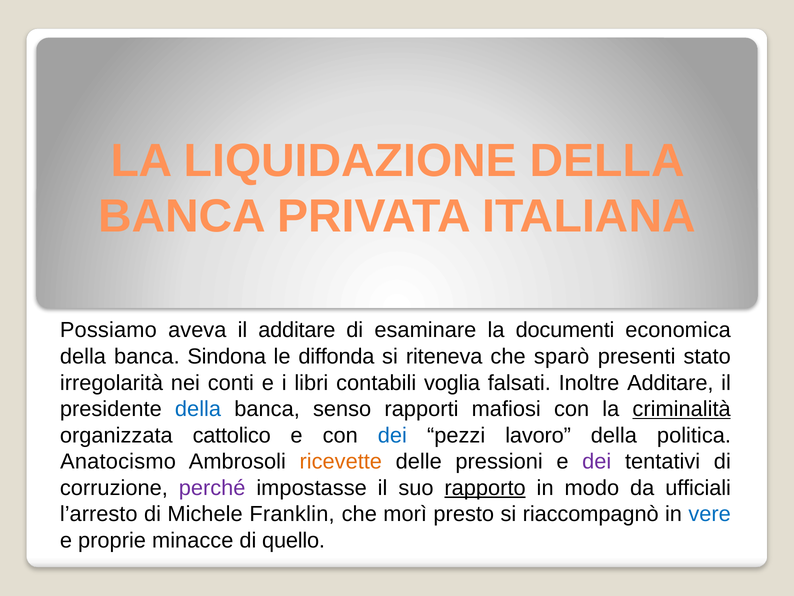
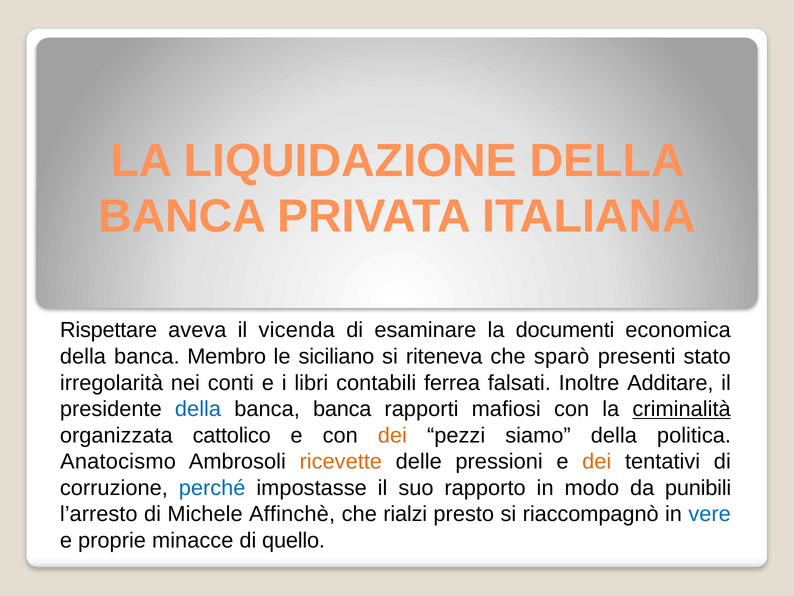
Possiamo: Possiamo -> Rispettare
il additare: additare -> vicenda
Sindona: Sindona -> Membro
diffonda: diffonda -> siciliano
voglia: voglia -> ferrea
banca senso: senso -> banca
dei at (392, 435) colour: blue -> orange
lavoro: lavoro -> siamo
dei at (597, 461) colour: purple -> orange
perché colour: purple -> blue
rapporto underline: present -> none
ufficiali: ufficiali -> punibili
Franklin: Franklin -> Affinchè
morì: morì -> rialzi
